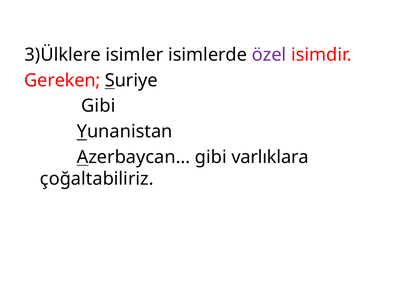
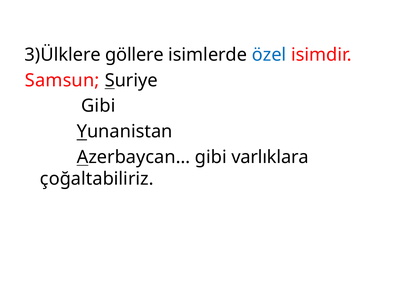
isimler: isimler -> göllere
özel colour: purple -> blue
Gereken: Gereken -> Samsun
